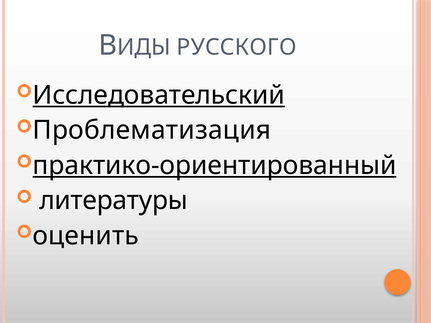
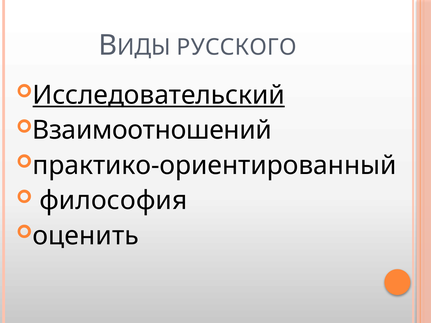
Проблематизация: Проблематизация -> Взаимоотношений
практико-ориентированный underline: present -> none
литературы: литературы -> философия
